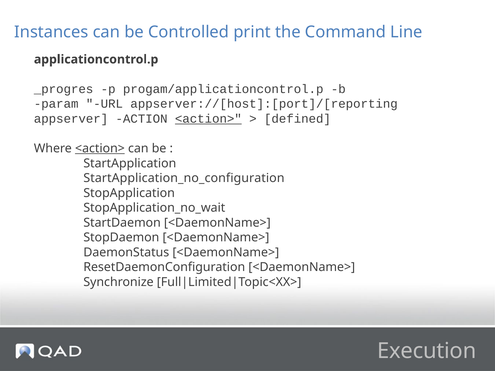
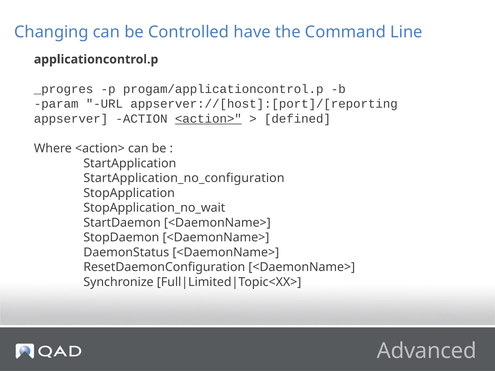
Instances: Instances -> Changing
print: print -> have
<action> at (100, 149) underline: present -> none
Execution: Execution -> Advanced
